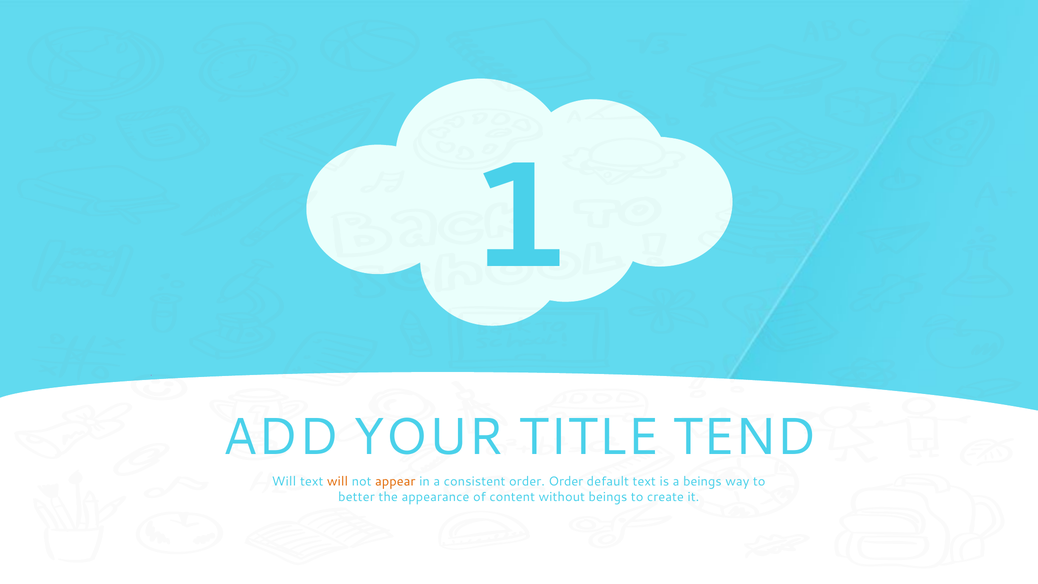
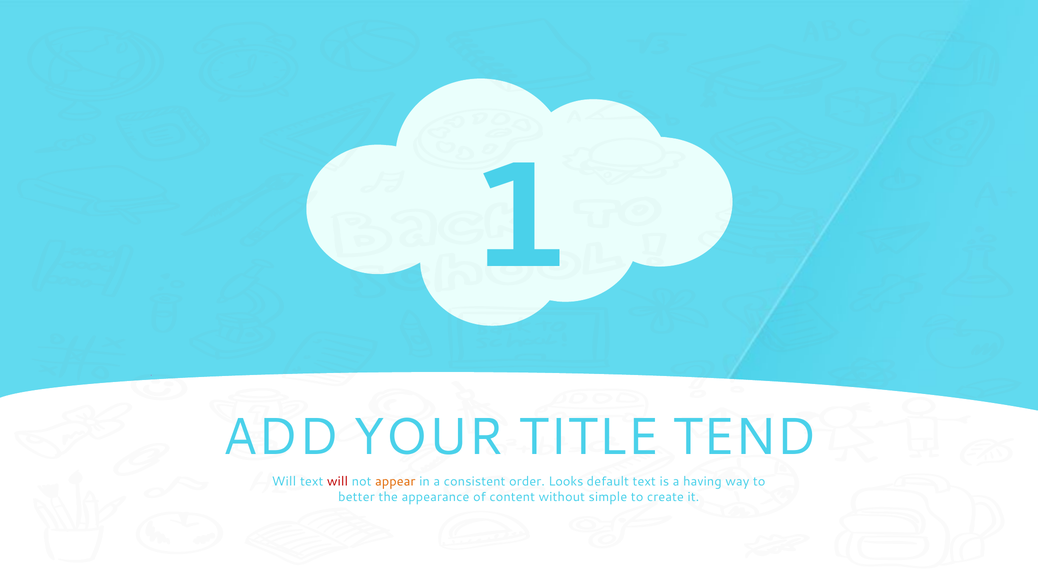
will at (338, 481) colour: orange -> red
order Order: Order -> Looks
a beings: beings -> having
without beings: beings -> simple
